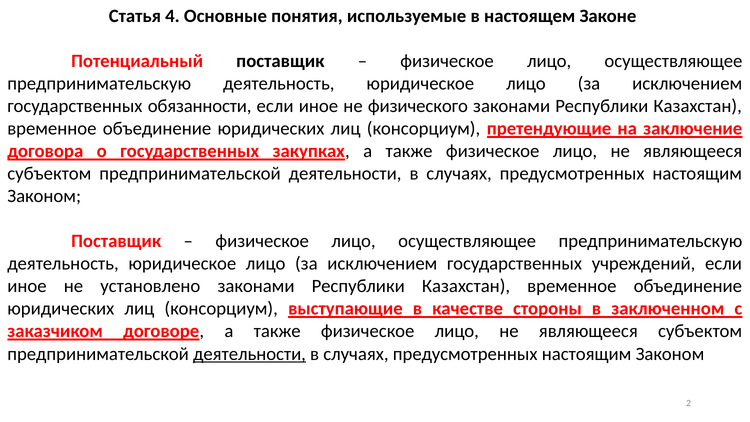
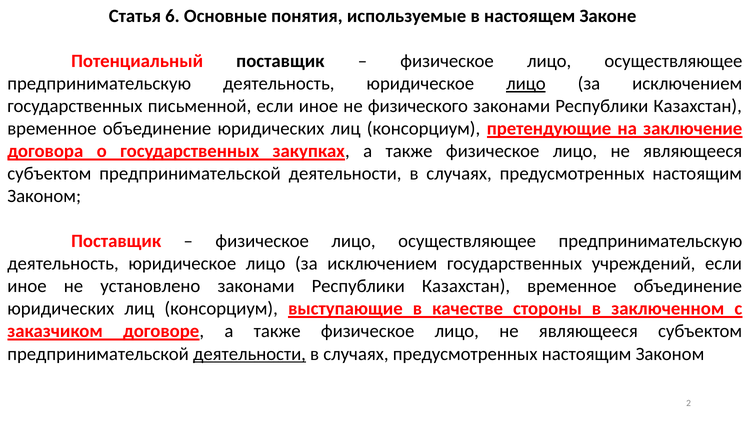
4: 4 -> 6
лицо at (526, 84) underline: none -> present
обязанности: обязанности -> письменной
